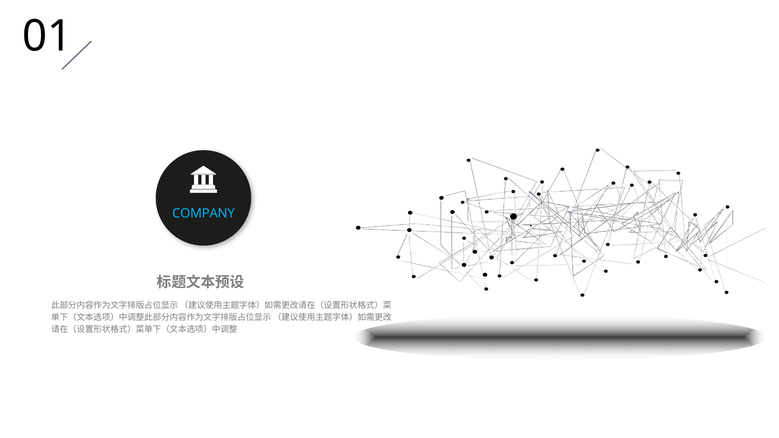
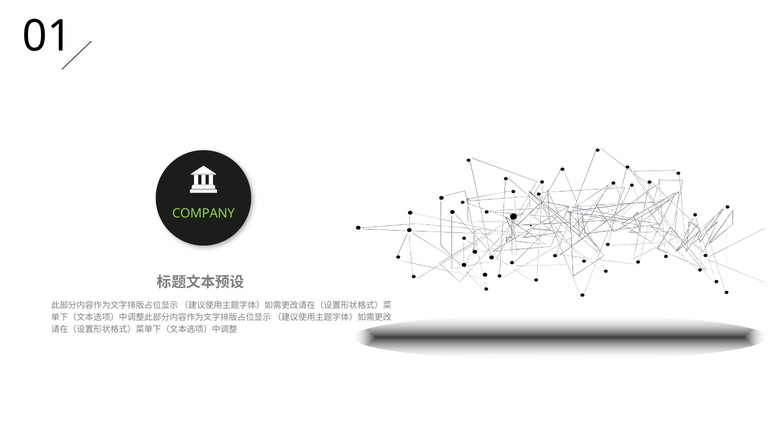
COMPANY colour: light blue -> light green
